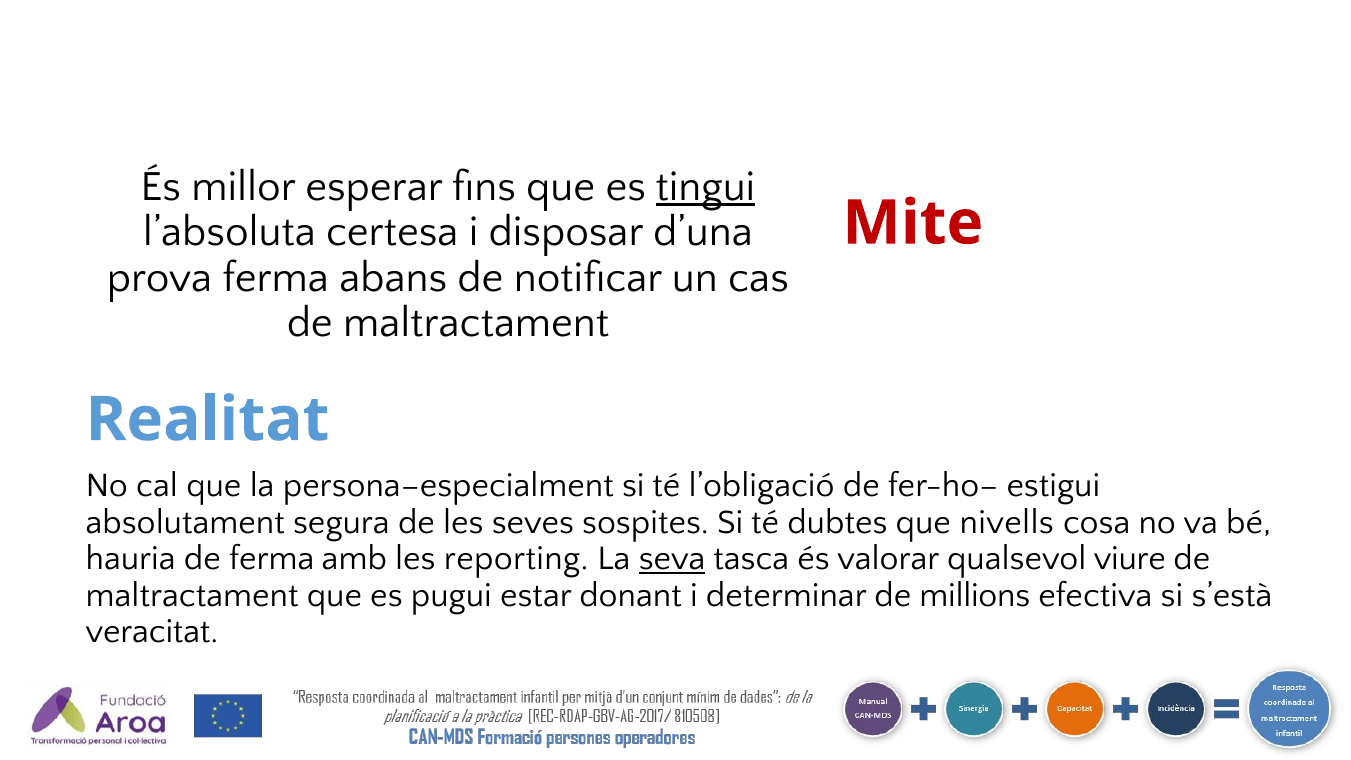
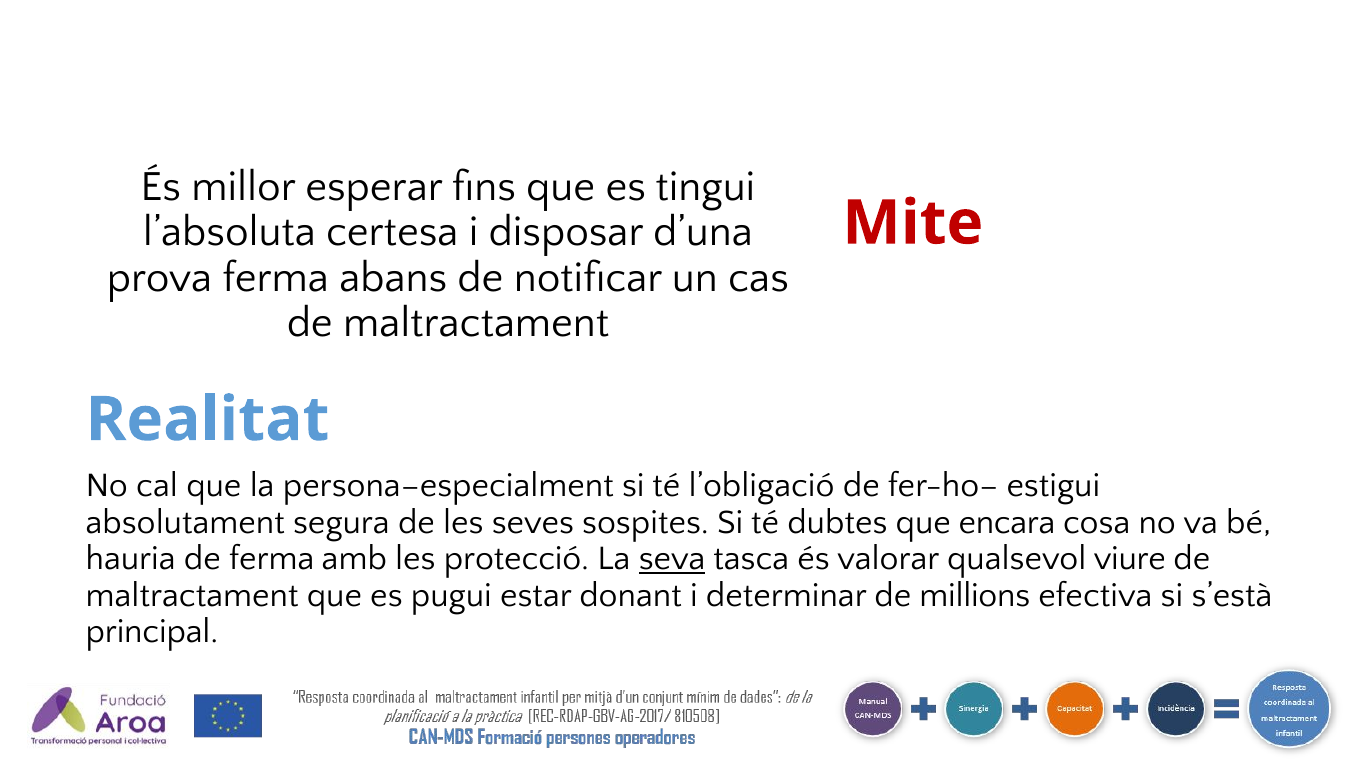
tingui underline: present -> none
nivells: nivells -> encara
reporting: reporting -> protecció
veracitat: veracitat -> principal
